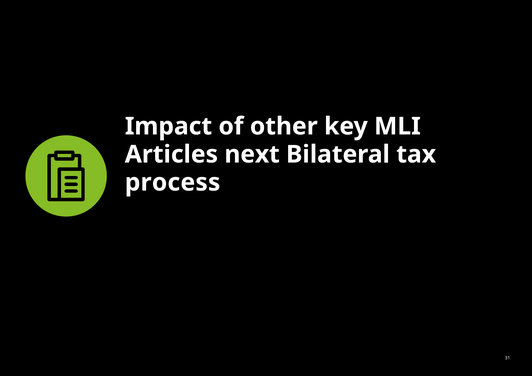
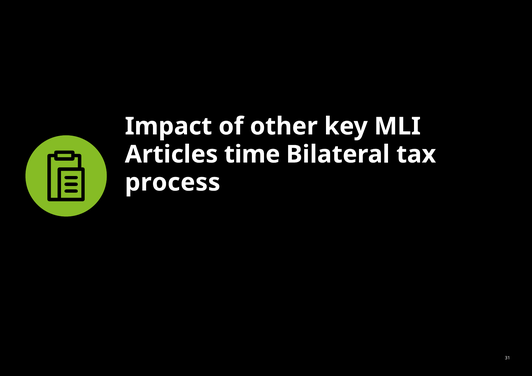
next: next -> time
